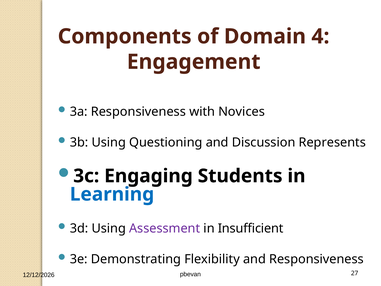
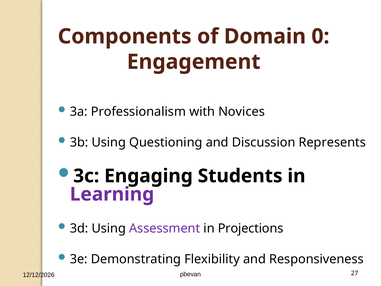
4: 4 -> 0
3a Responsiveness: Responsiveness -> Professionalism
Learning colour: blue -> purple
Insufficient: Insufficient -> Projections
